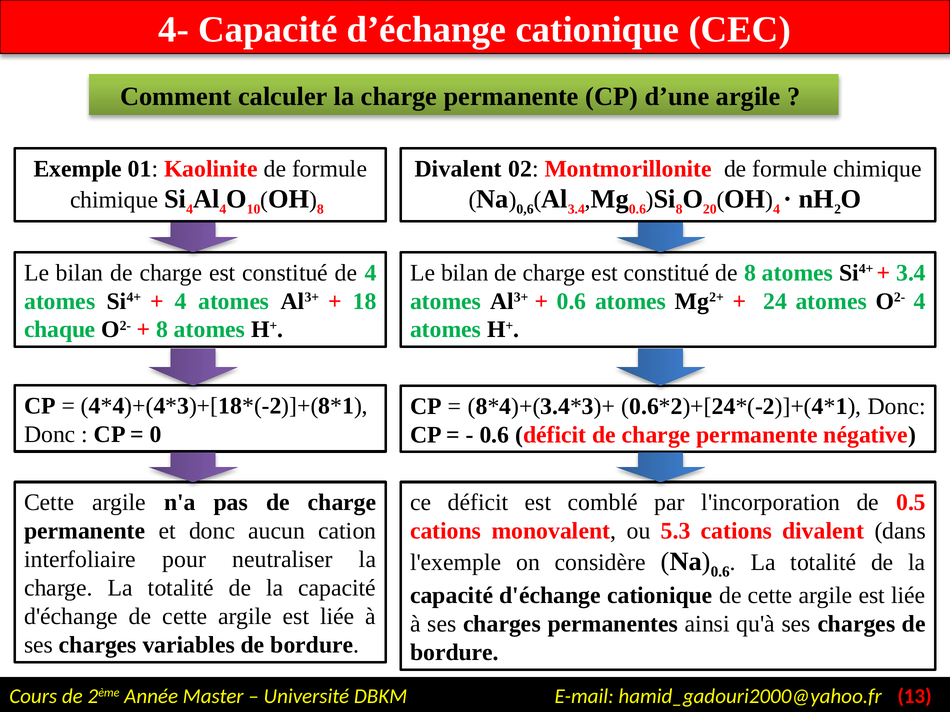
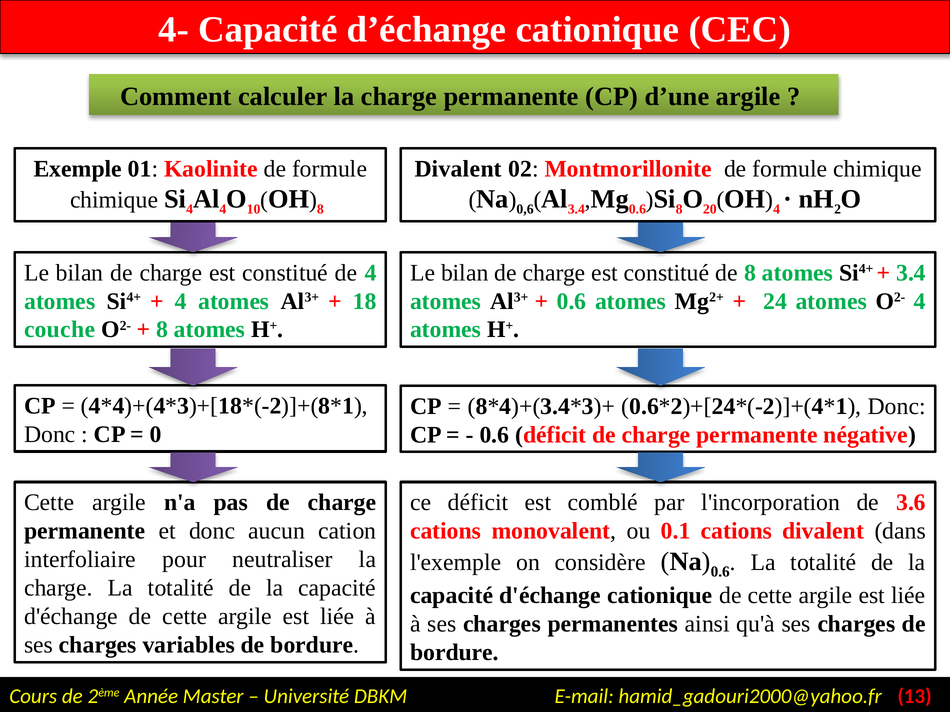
chaque: chaque -> couche
0.5: 0.5 -> 3.6
5.3: 5.3 -> 0.1
